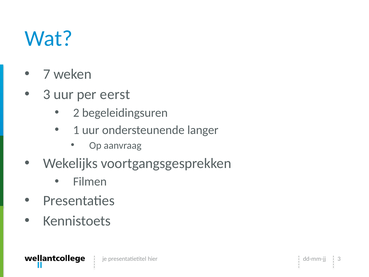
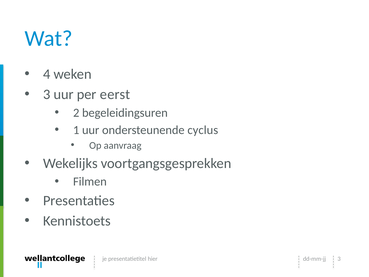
7: 7 -> 4
langer: langer -> cyclus
